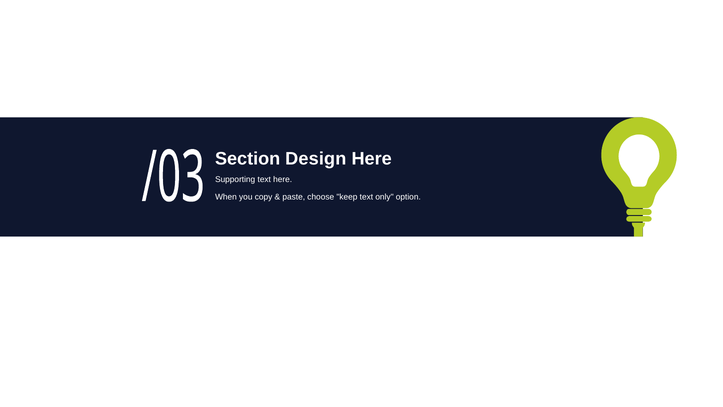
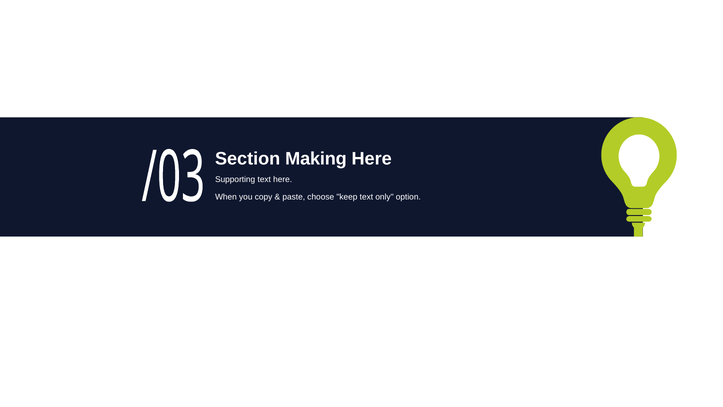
Design: Design -> Making
